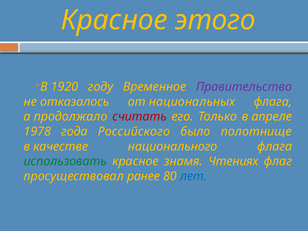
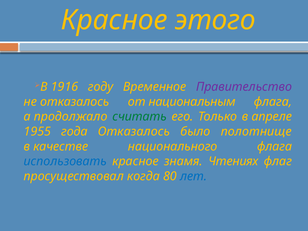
1920: 1920 -> 1916
национальных: национальных -> национальным
считать colour: red -> green
1978: 1978 -> 1955
года Российского: Российского -> Отказалось
использовать colour: green -> blue
ранее: ранее -> когда
